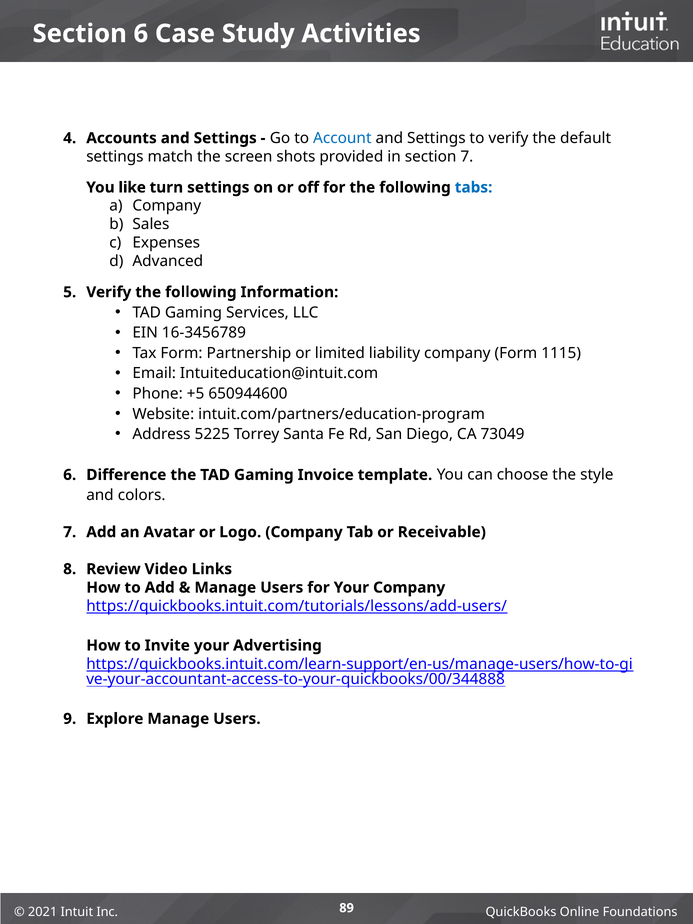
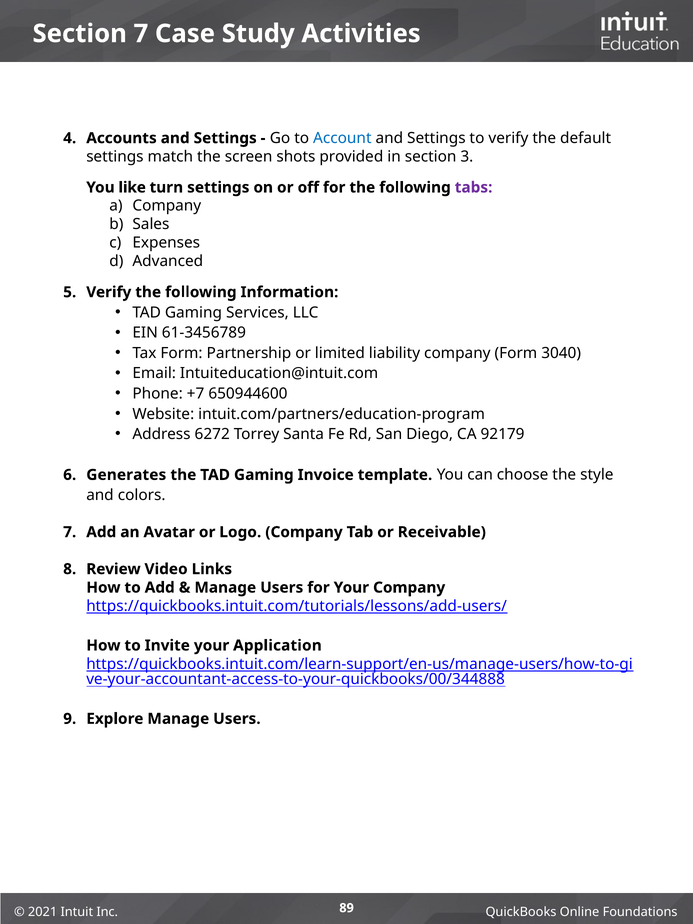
Section 6: 6 -> 7
section 7: 7 -> 3
tabs colour: blue -> purple
16-3456789: 16-3456789 -> 61-3456789
1115: 1115 -> 3040
+5: +5 -> +7
5225: 5225 -> 6272
73049: 73049 -> 92179
Difference: Difference -> Generates
Advertising: Advertising -> Application
